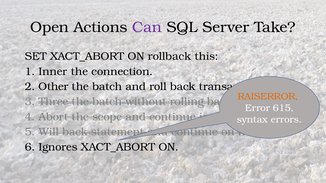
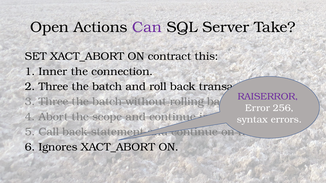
rollback: rollback -> contract
Other at (53, 87): Other -> Three
RAISERROR colour: orange -> purple
615: 615 -> 256
Will: Will -> Call
